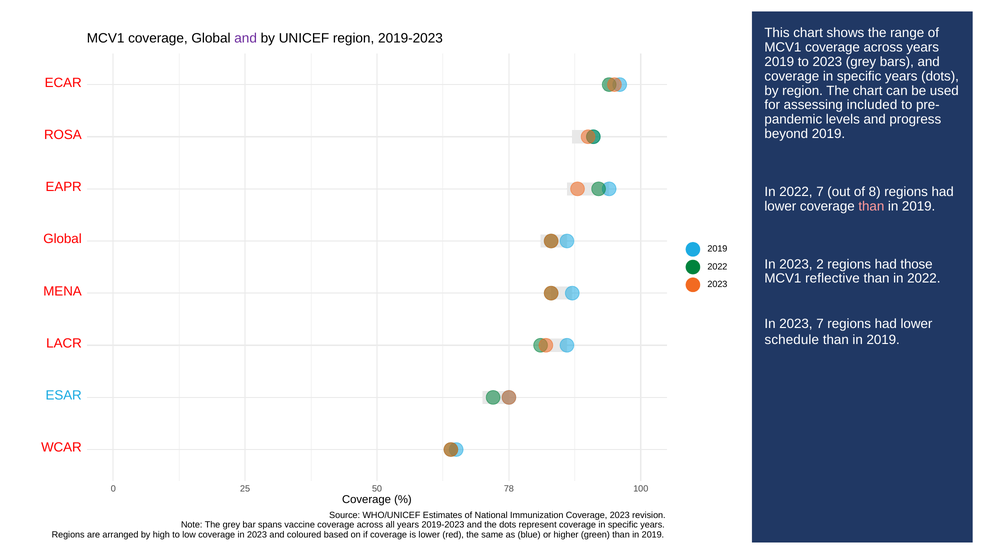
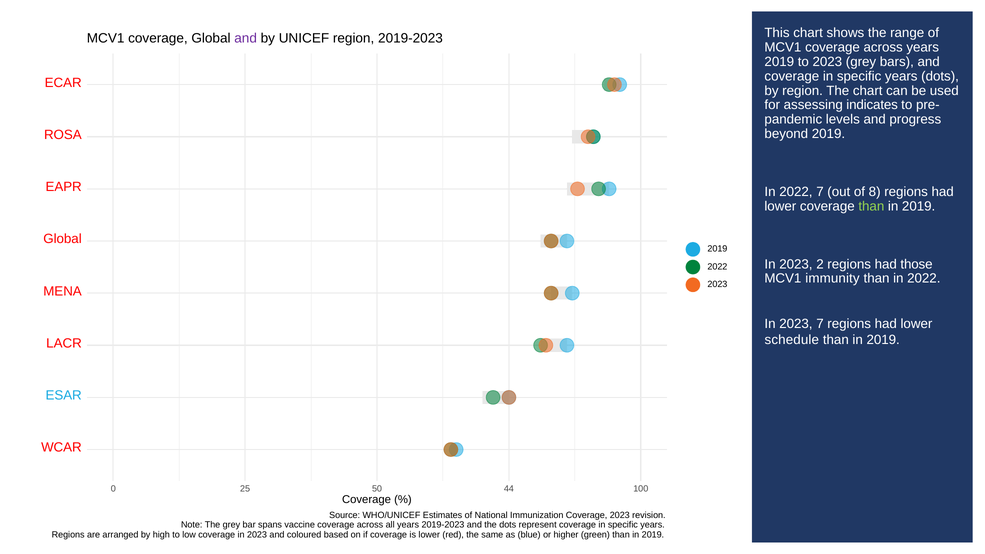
included: included -> indicates
than at (871, 206) colour: pink -> light green
reflective: reflective -> immunity
78: 78 -> 44
